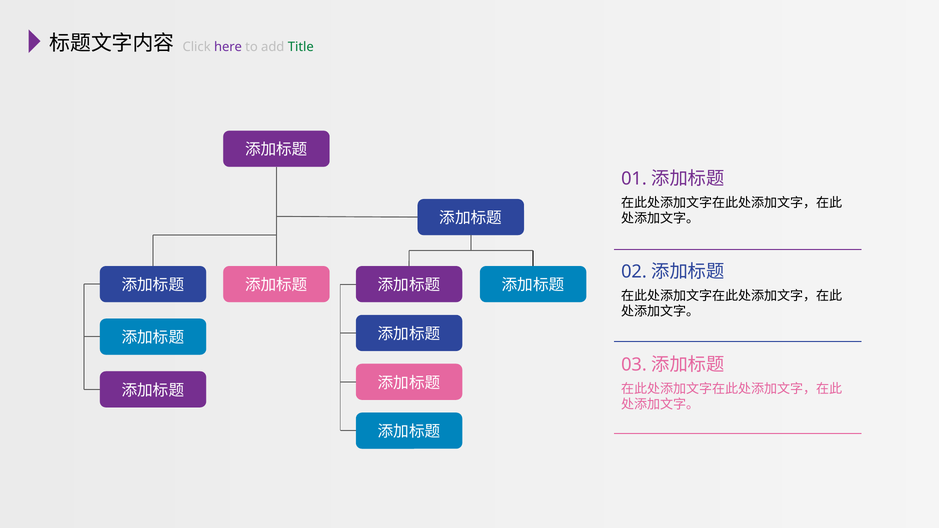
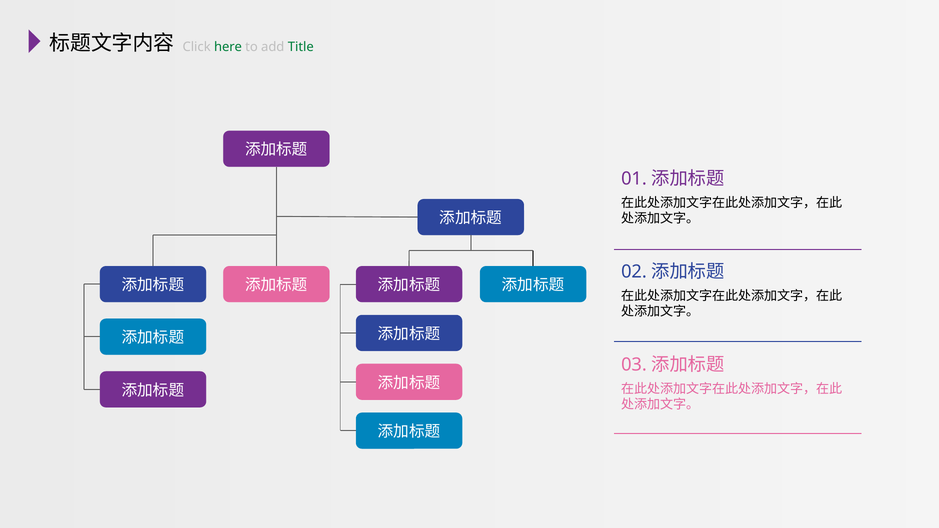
here colour: purple -> green
